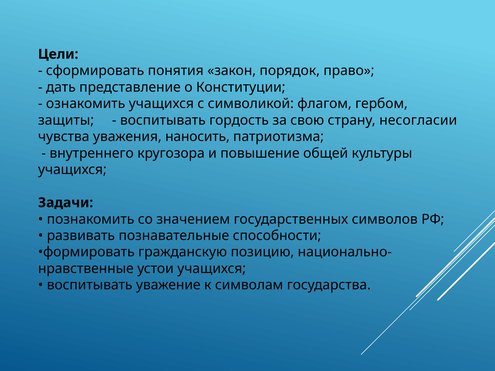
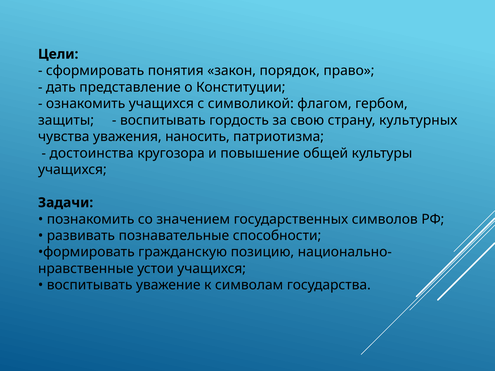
несогласии: несогласии -> культурных
внутреннего: внутреннего -> достоинства
